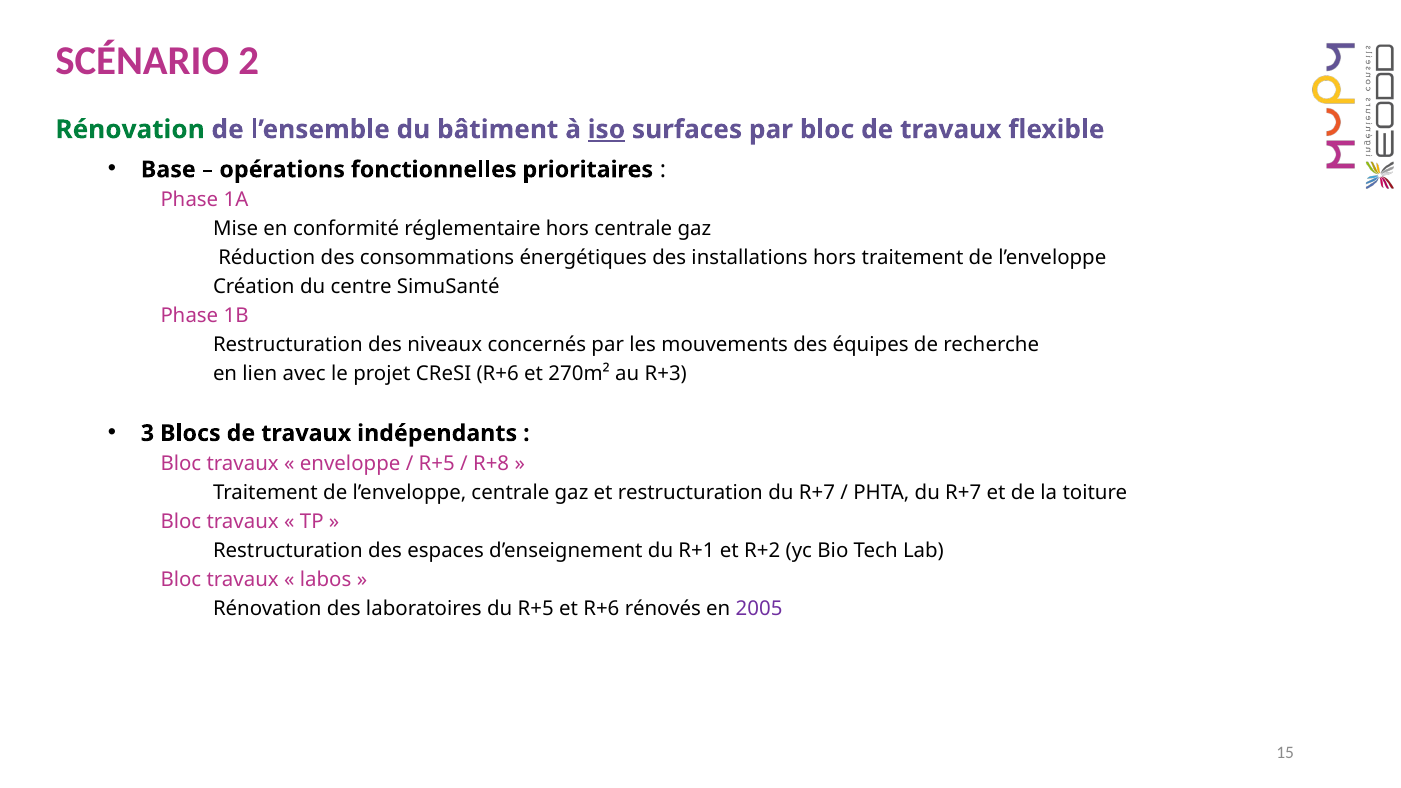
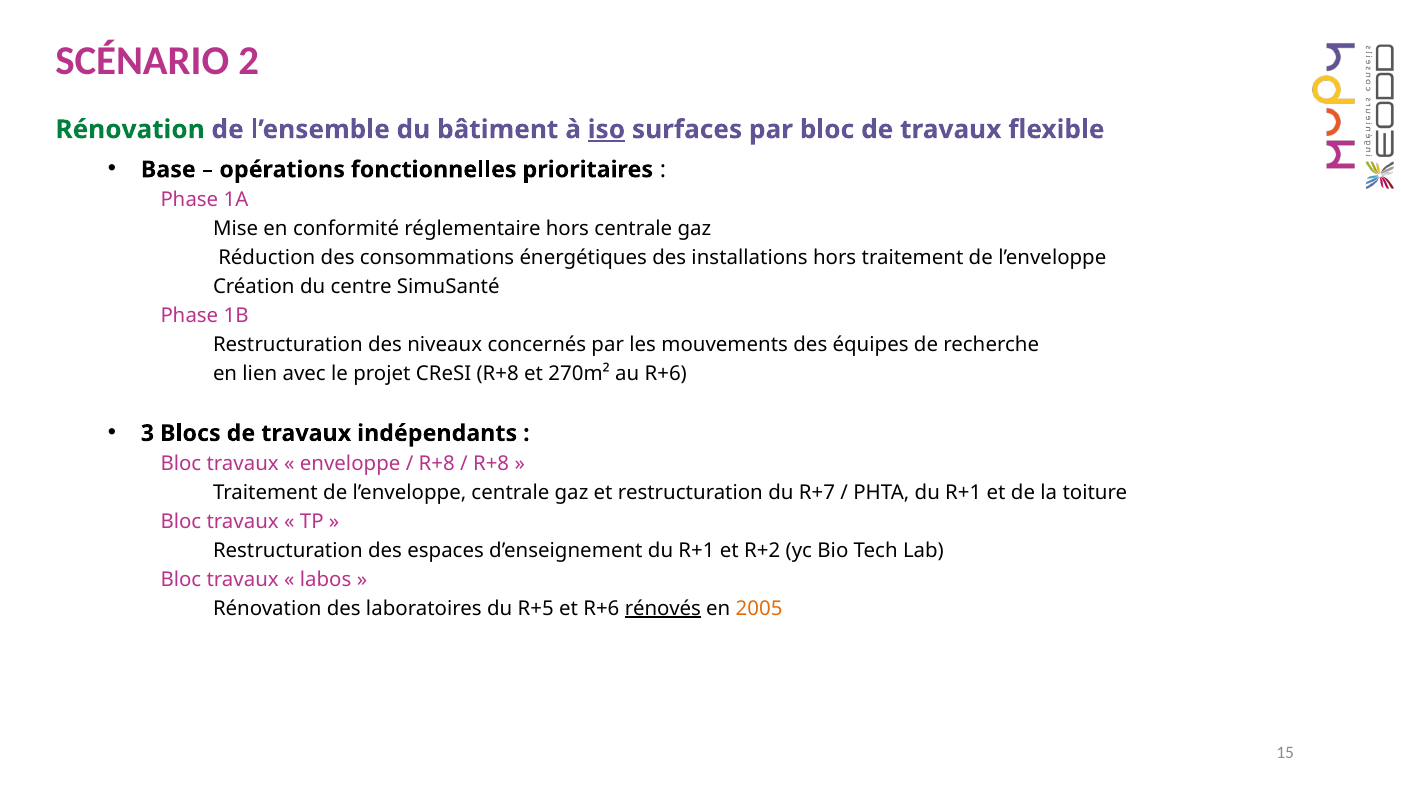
CReSI R+6: R+6 -> R+8
au R+3: R+3 -> R+6
R+5 at (437, 464): R+5 -> R+8
PHTA du R+7: R+7 -> R+1
rénovés underline: none -> present
2005 colour: purple -> orange
